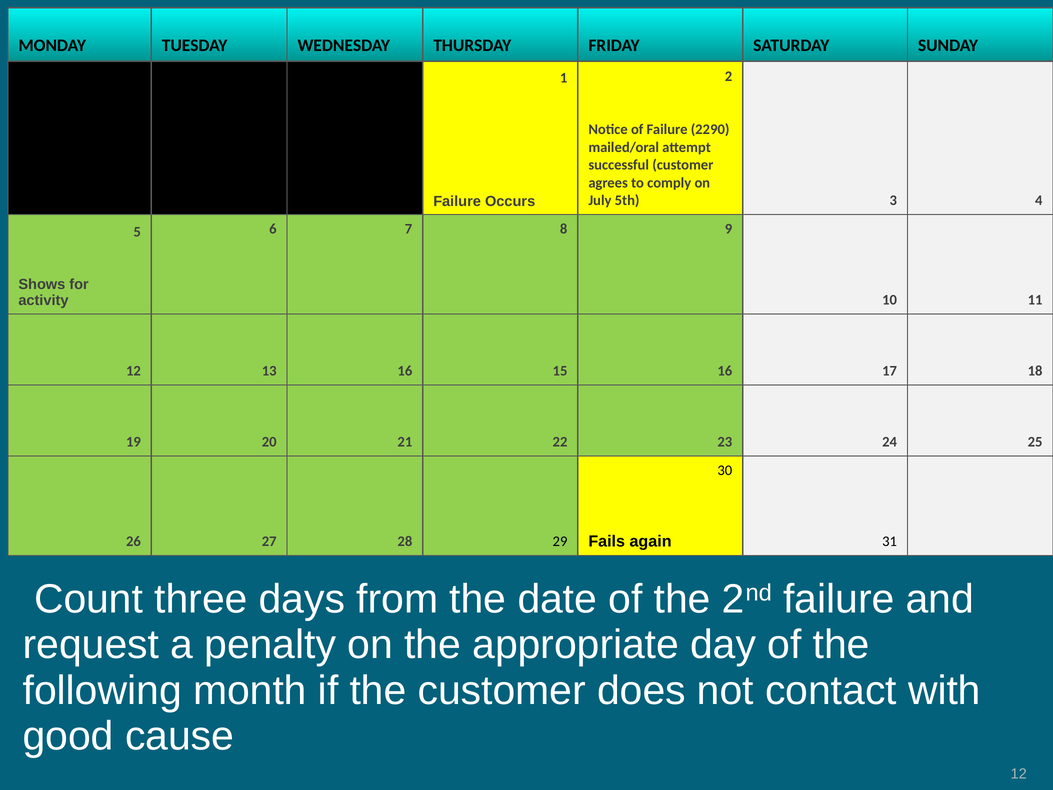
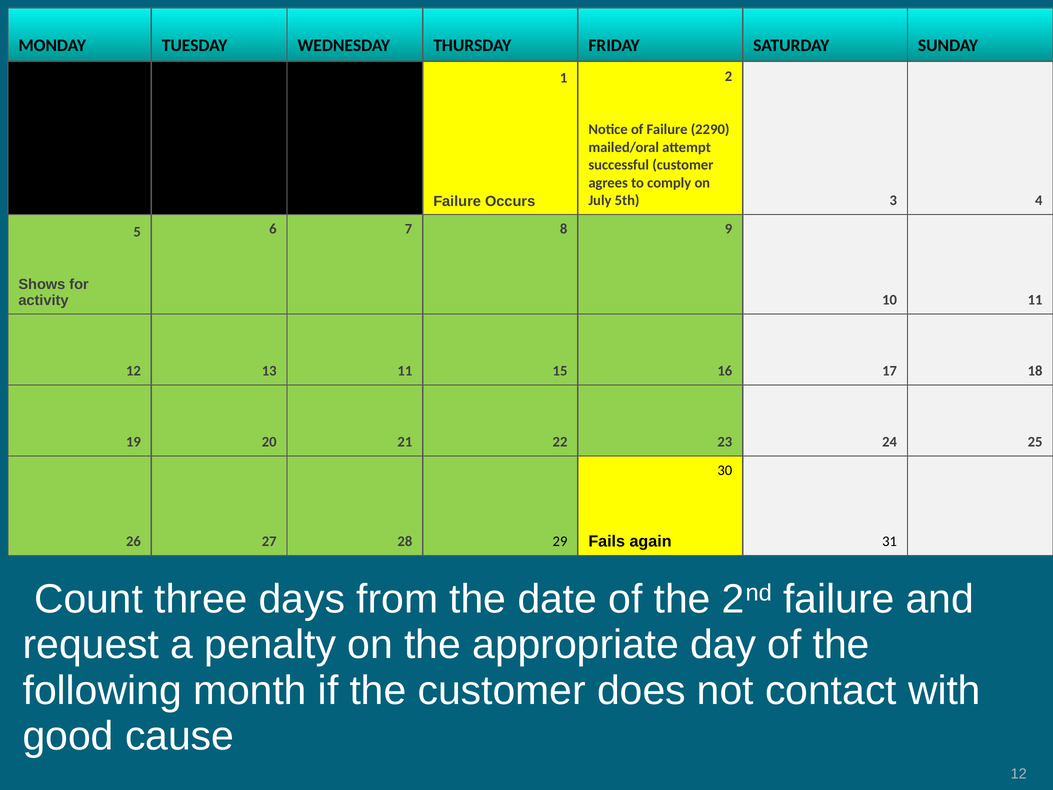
13 16: 16 -> 11
